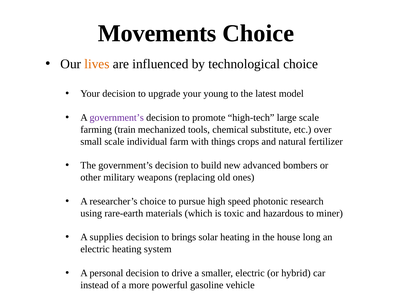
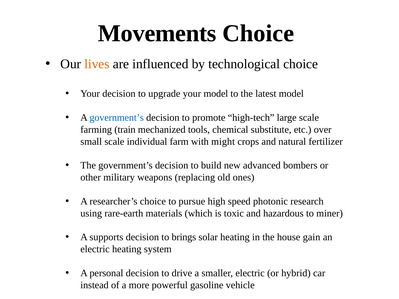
your young: young -> model
government’s at (117, 118) colour: purple -> blue
things: things -> might
supplies: supplies -> supports
long: long -> gain
